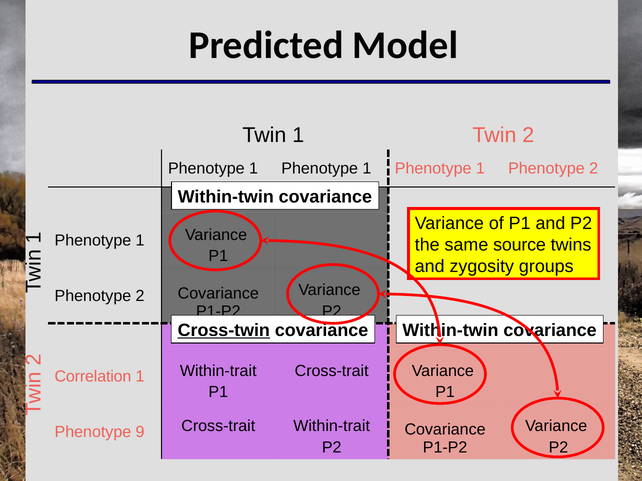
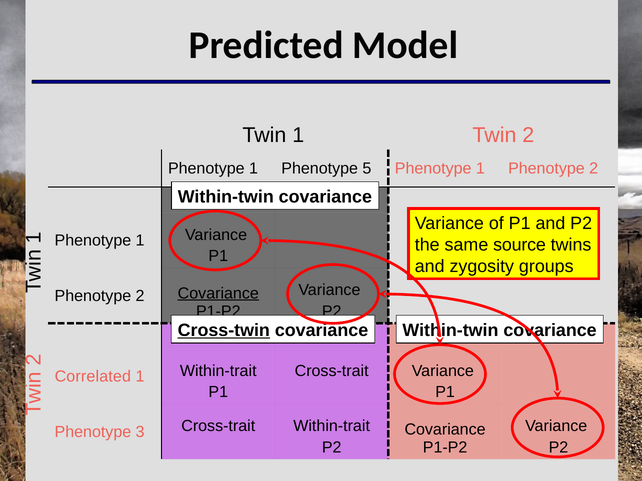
1 at (367, 169): 1 -> 5
Covariance at (218, 294) underline: none -> present
Correlation: Correlation -> Correlated
9: 9 -> 3
